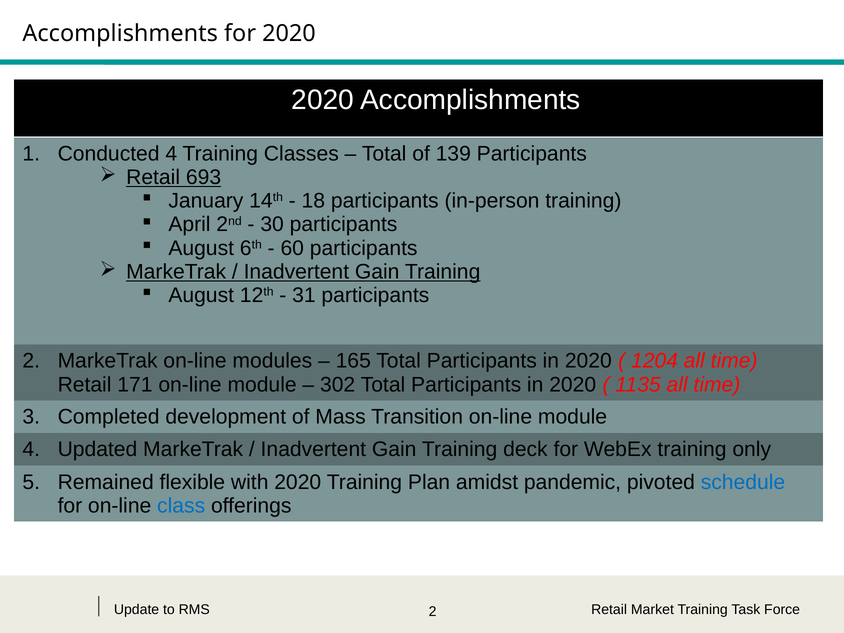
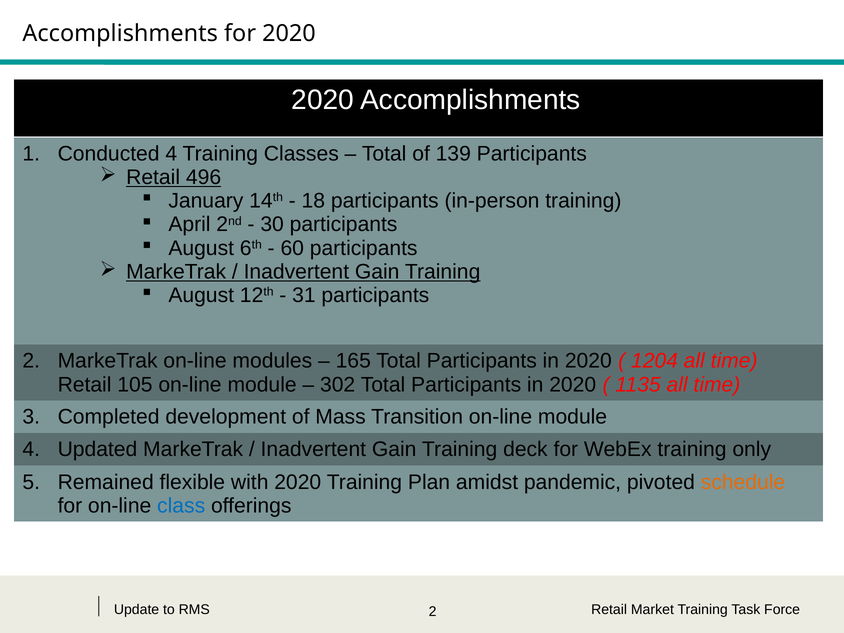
693: 693 -> 496
171: 171 -> 105
schedule colour: blue -> orange
